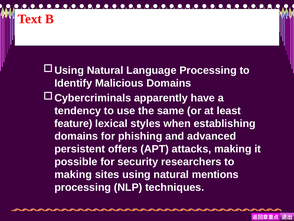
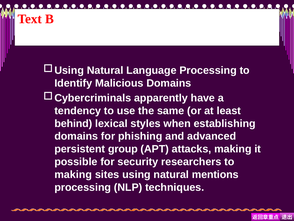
feature: feature -> behind
offers: offers -> group
